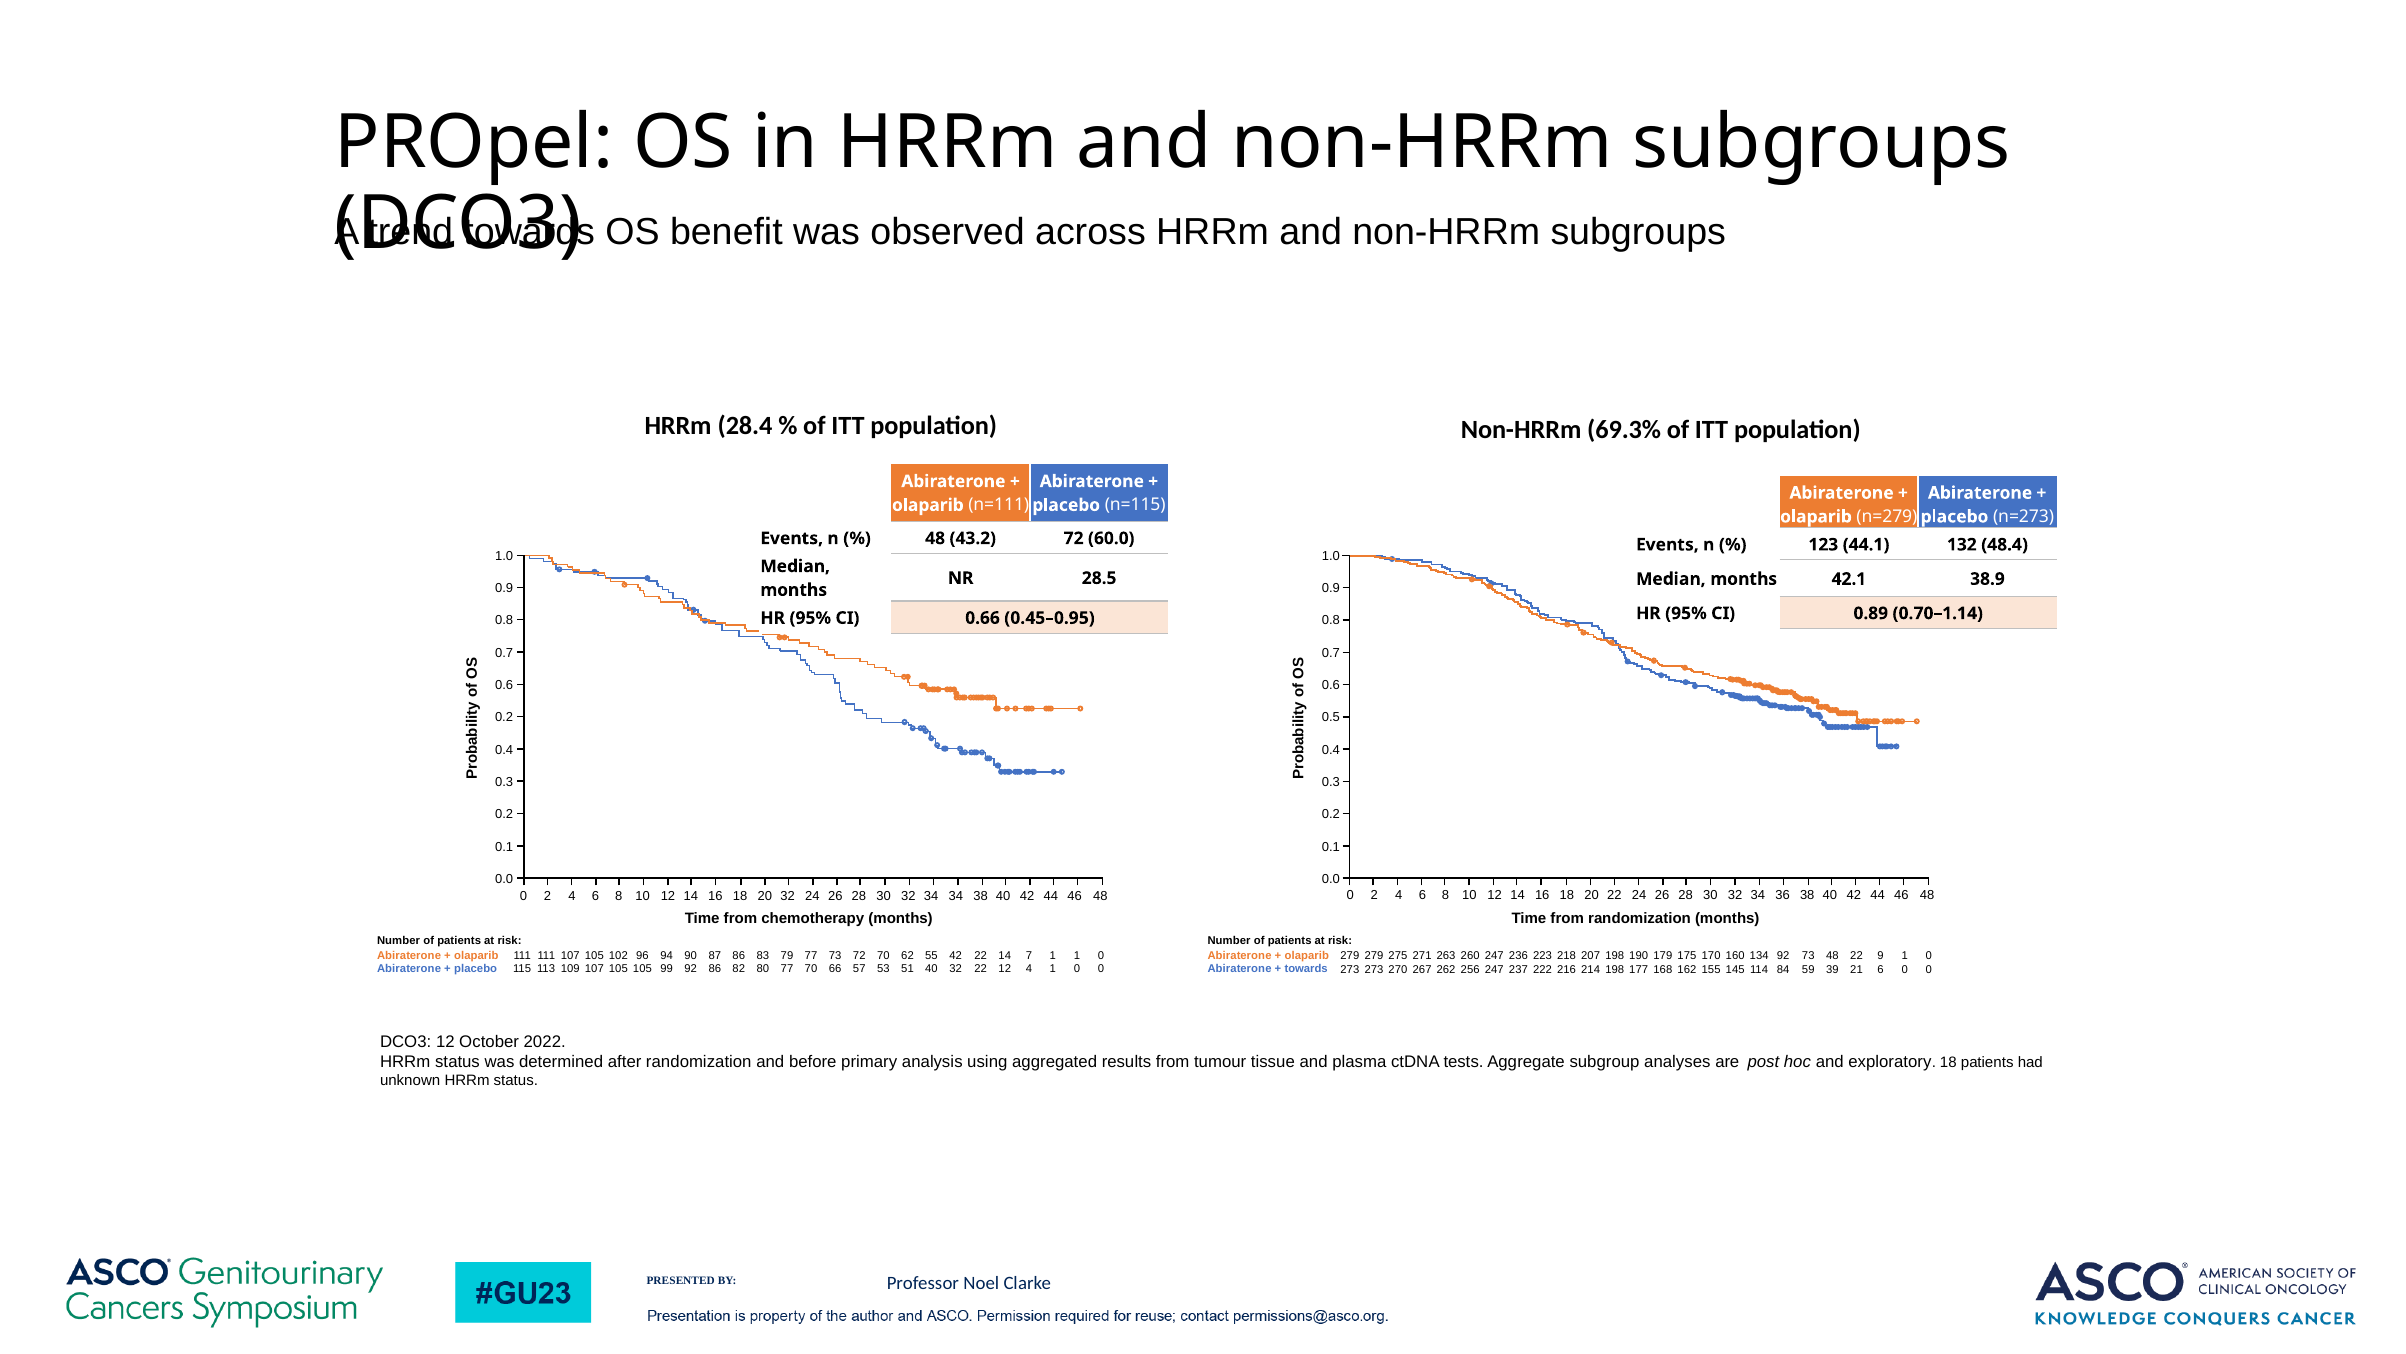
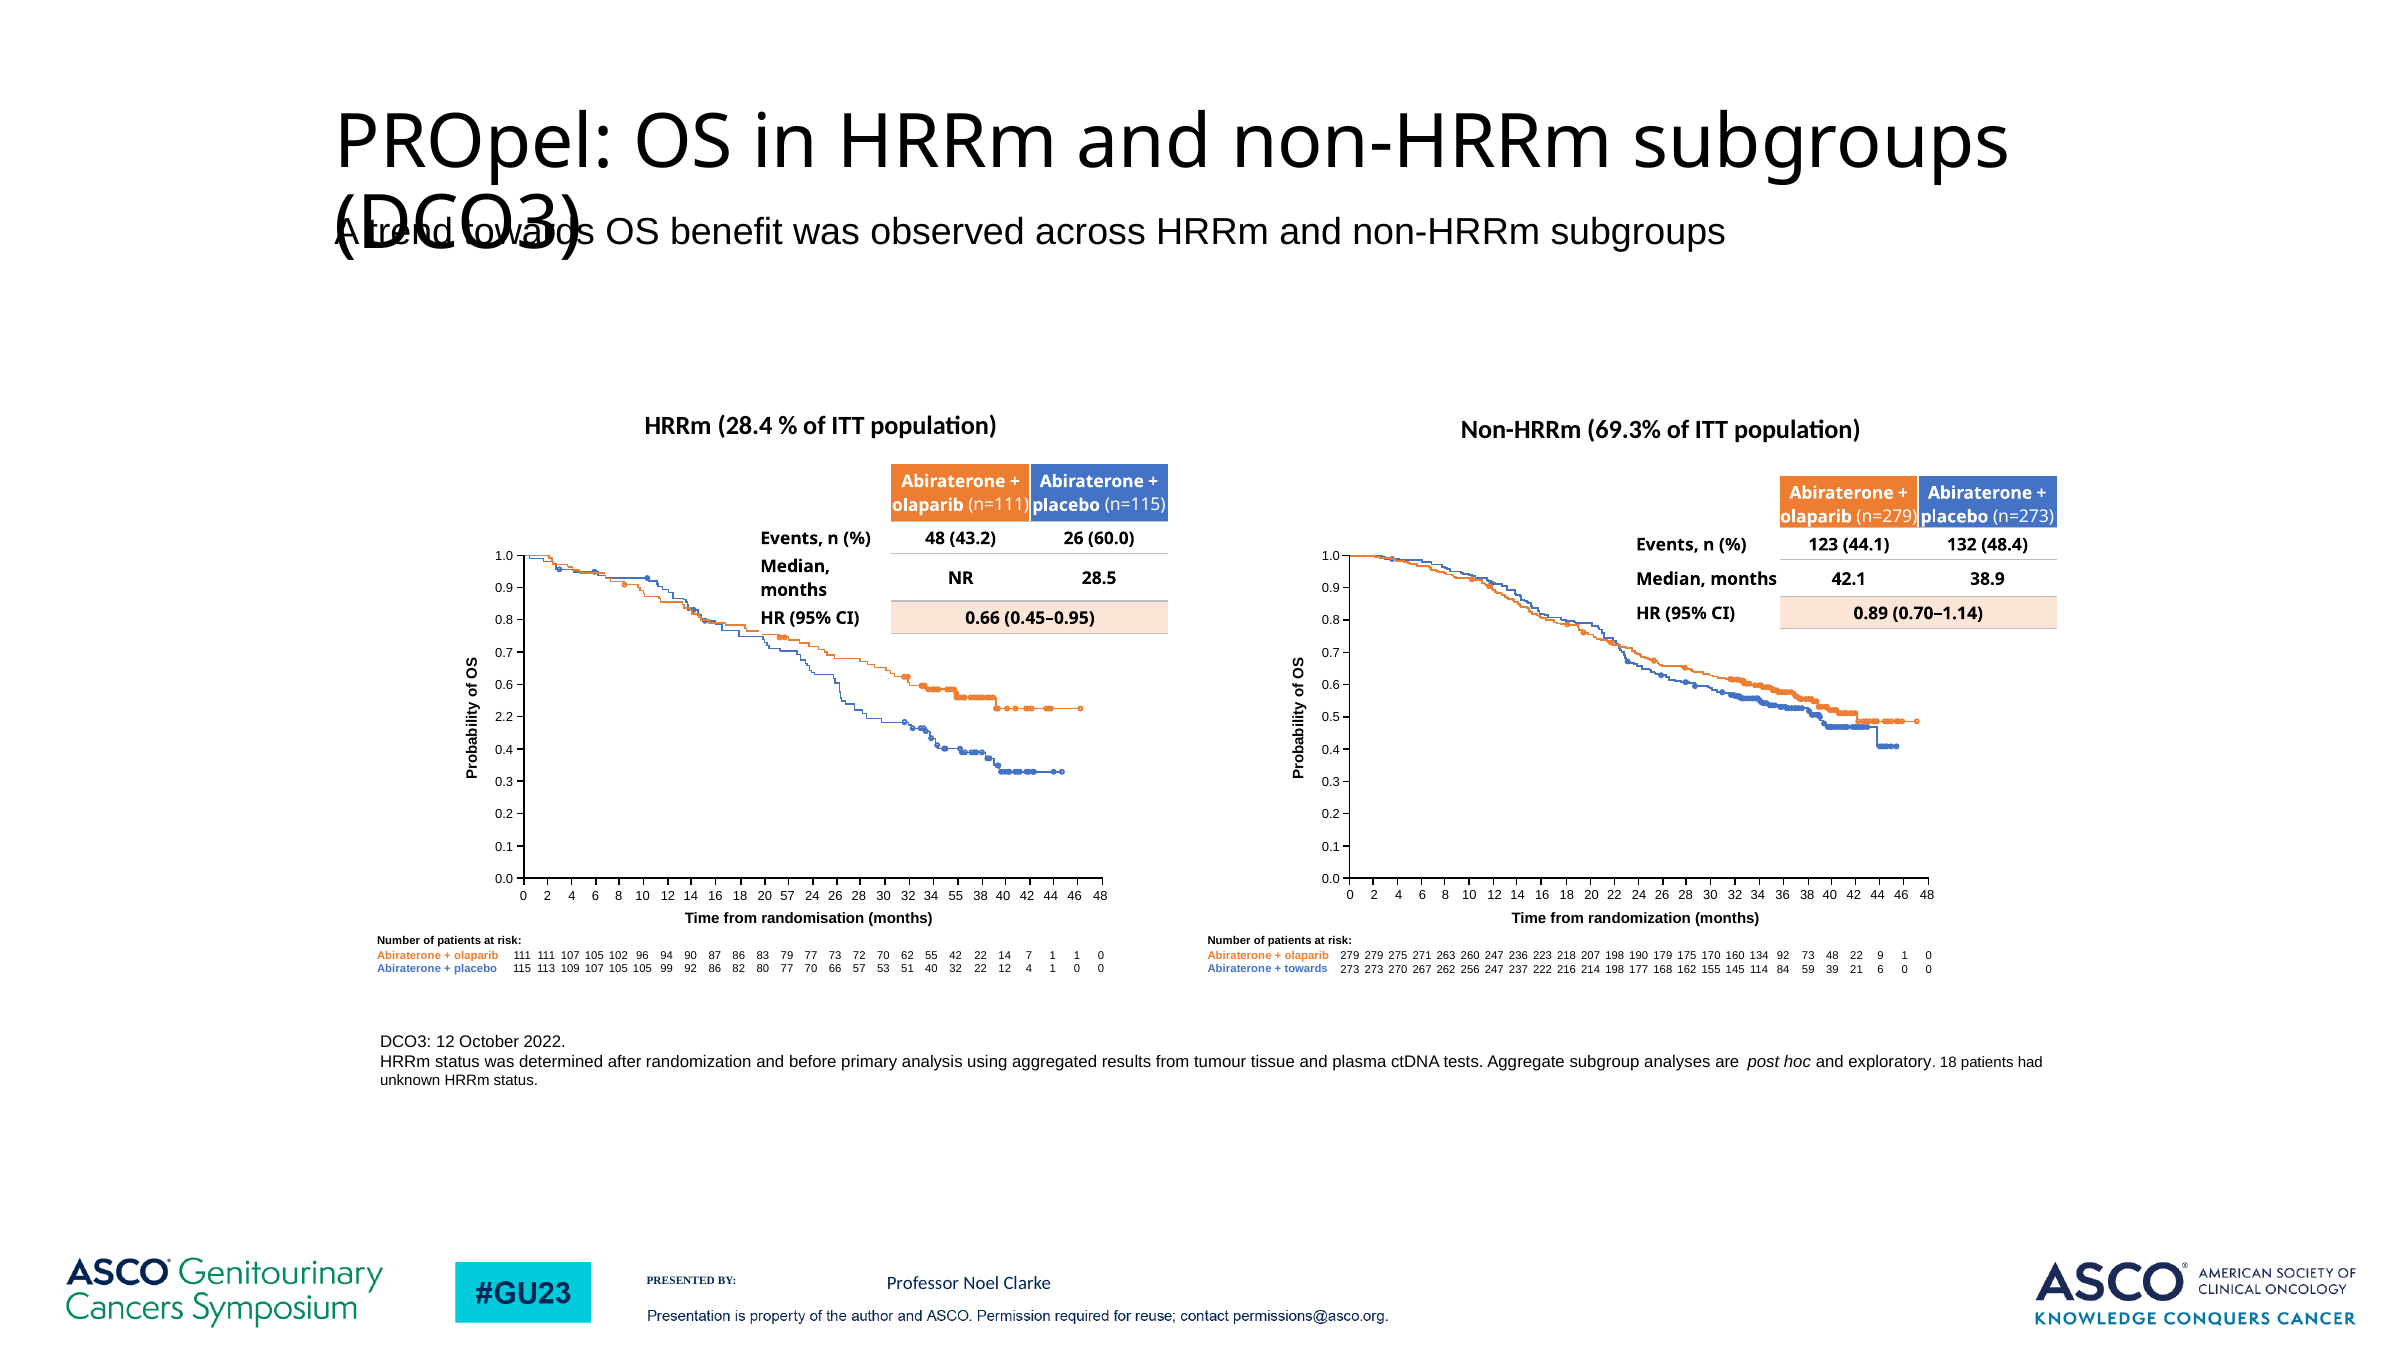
43.2 72: 72 -> 26
0.2 at (504, 717): 0.2 -> 2.2
18 32: 32 -> 57
34 34: 34 -> 55
chemotherapy: chemotherapy -> randomisation
